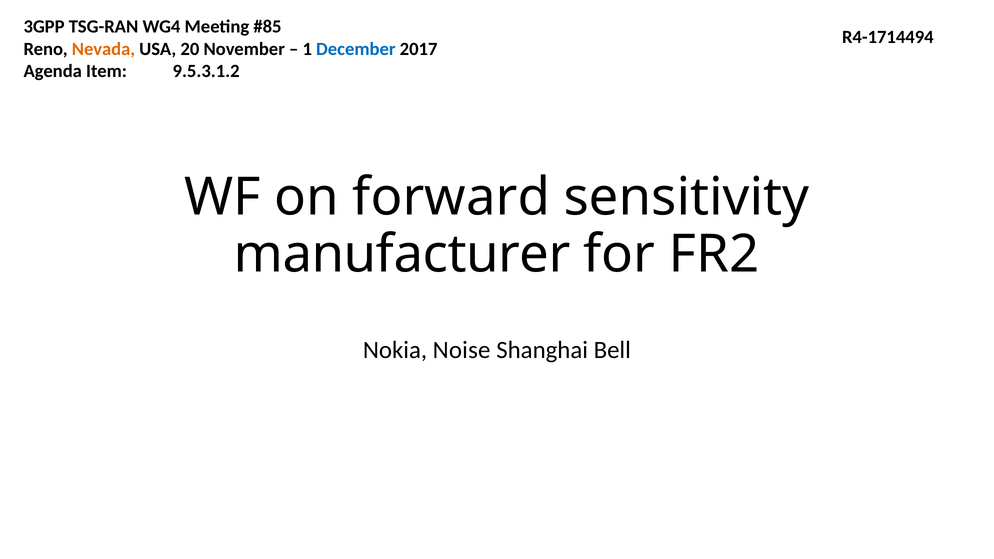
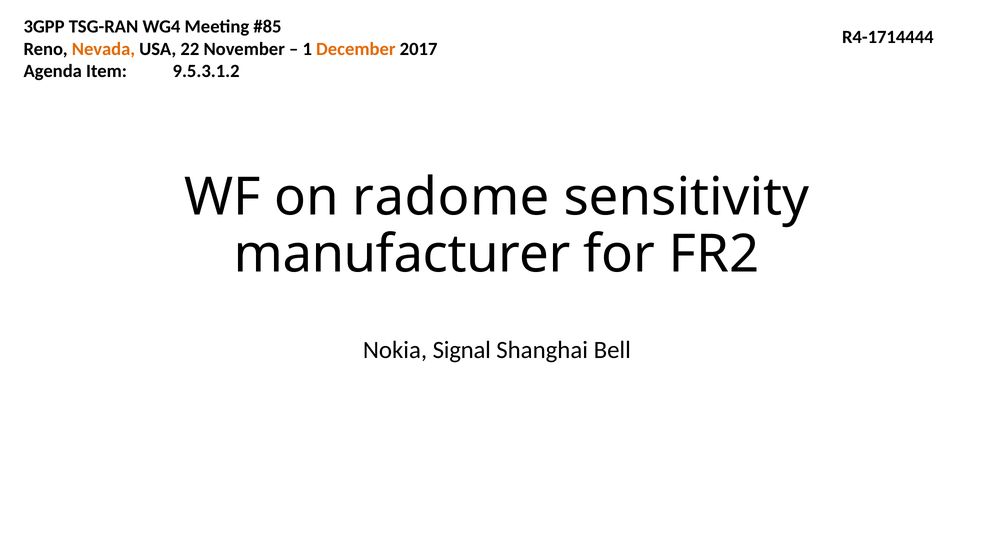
R4-1714494: R4-1714494 -> R4-1714444
20: 20 -> 22
December colour: blue -> orange
forward: forward -> radome
Noise: Noise -> Signal
